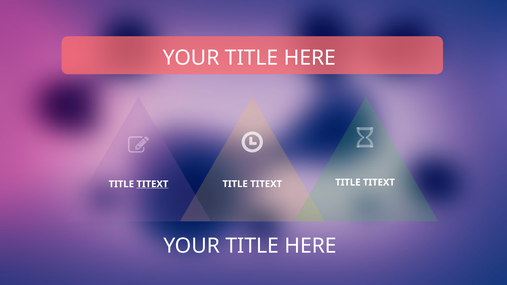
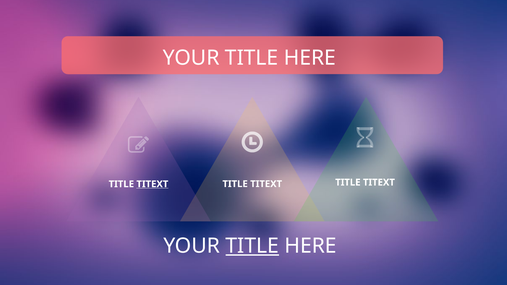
TITLE at (252, 246) underline: none -> present
